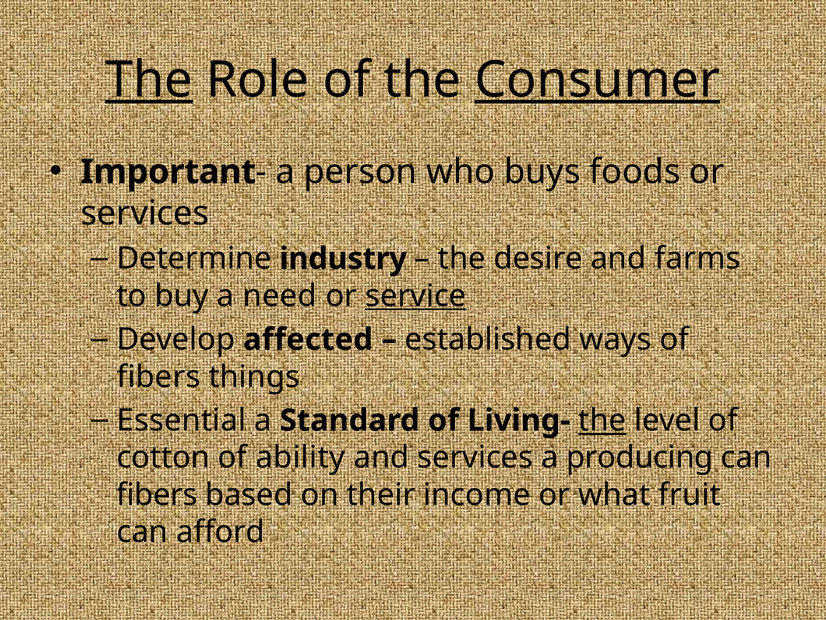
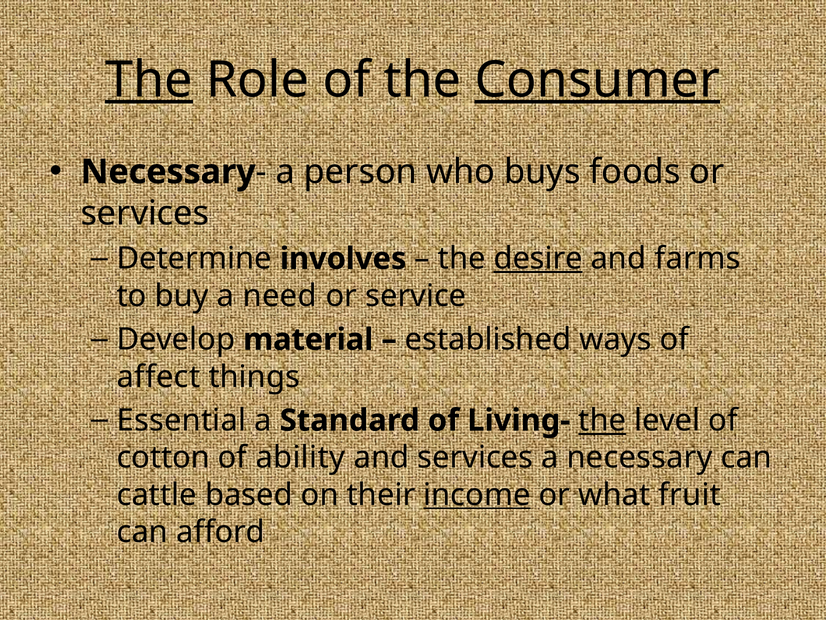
Important at (168, 172): Important -> Necessary
industry: industry -> involves
desire underline: none -> present
service underline: present -> none
affected: affected -> material
fibers at (159, 377): fibers -> affect
a producing: producing -> necessary
fibers at (157, 495): fibers -> cattle
income underline: none -> present
